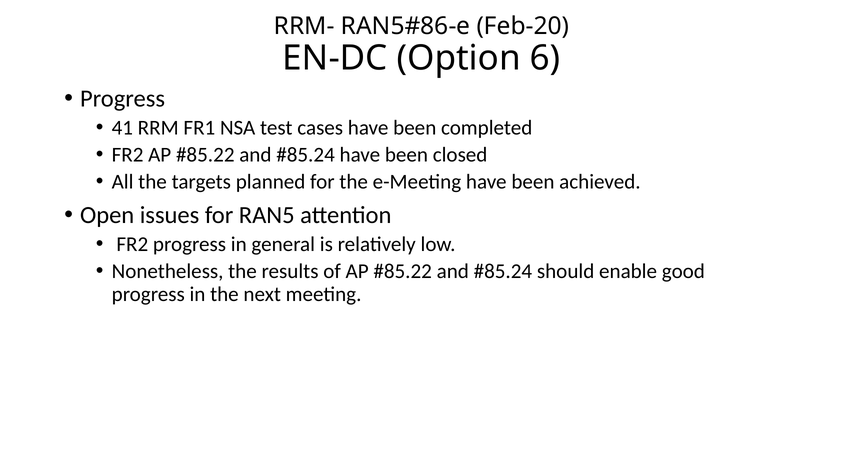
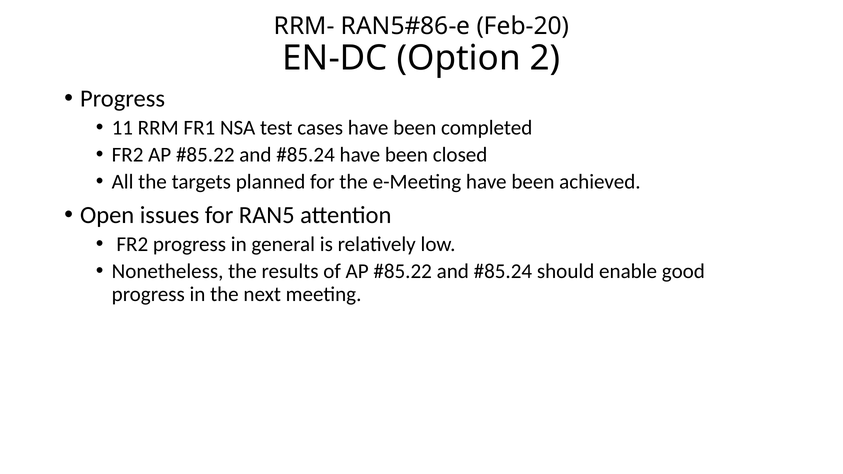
6: 6 -> 2
41: 41 -> 11
